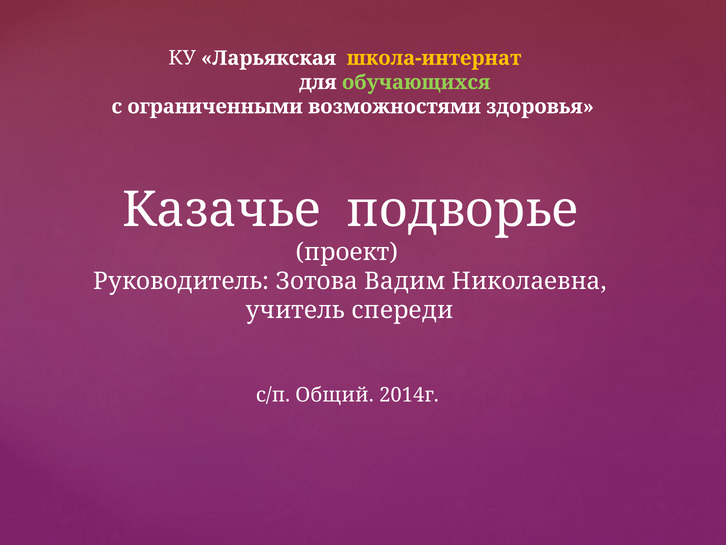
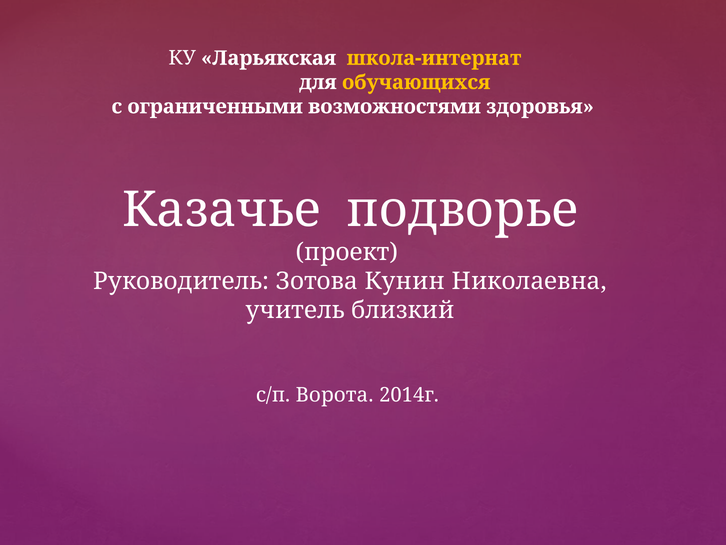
обучающихся colour: light green -> yellow
Вадим: Вадим -> Кунин
спереди: спереди -> близкий
Общий: Общий -> Ворота
